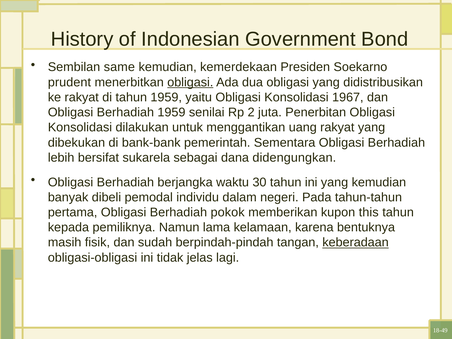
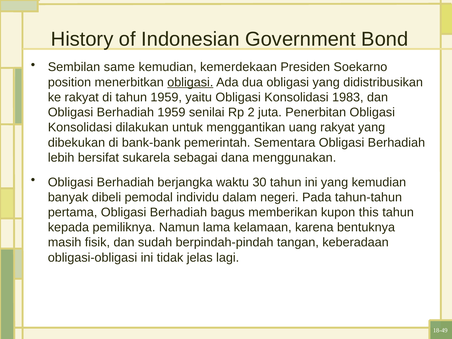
prudent: prudent -> position
1967: 1967 -> 1983
didengungkan: didengungkan -> menggunakan
pokok: pokok -> bagus
keberadaan underline: present -> none
